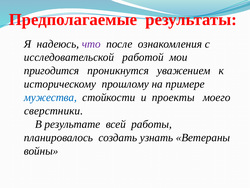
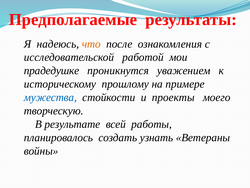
что colour: purple -> orange
пригодится: пригодится -> прадедушке
сверстники: сверстники -> творческую
